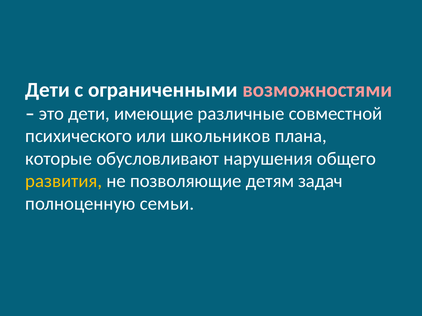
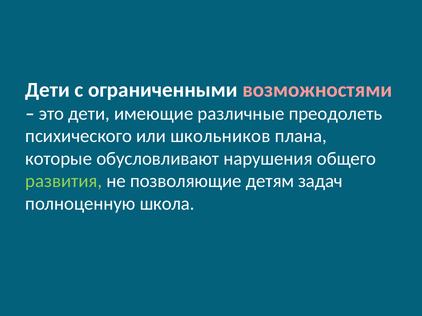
совместной: совместной -> преодолеть
развития colour: yellow -> light green
семьи: семьи -> школа
